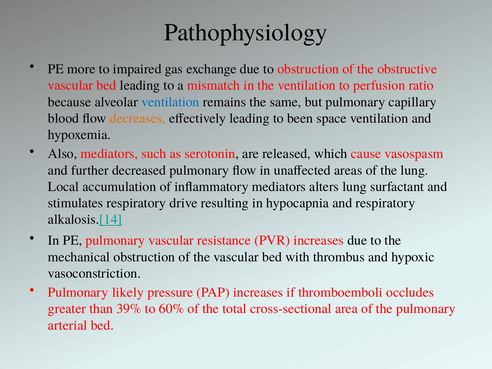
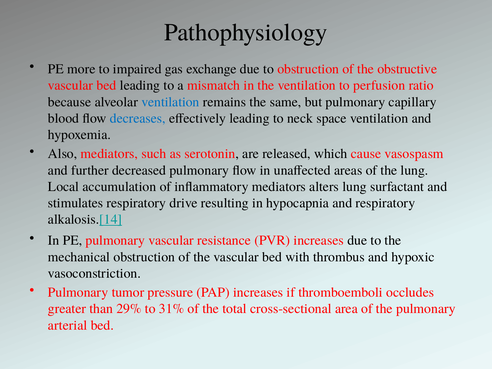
decreases colour: orange -> blue
been: been -> neck
likely: likely -> tumor
39%: 39% -> 29%
60%: 60% -> 31%
